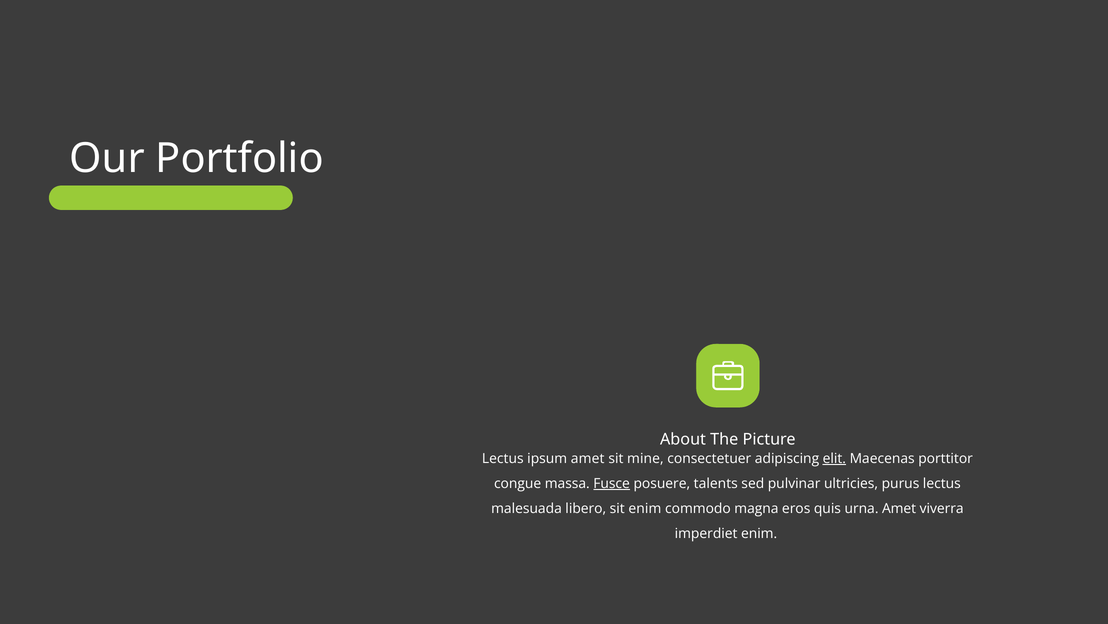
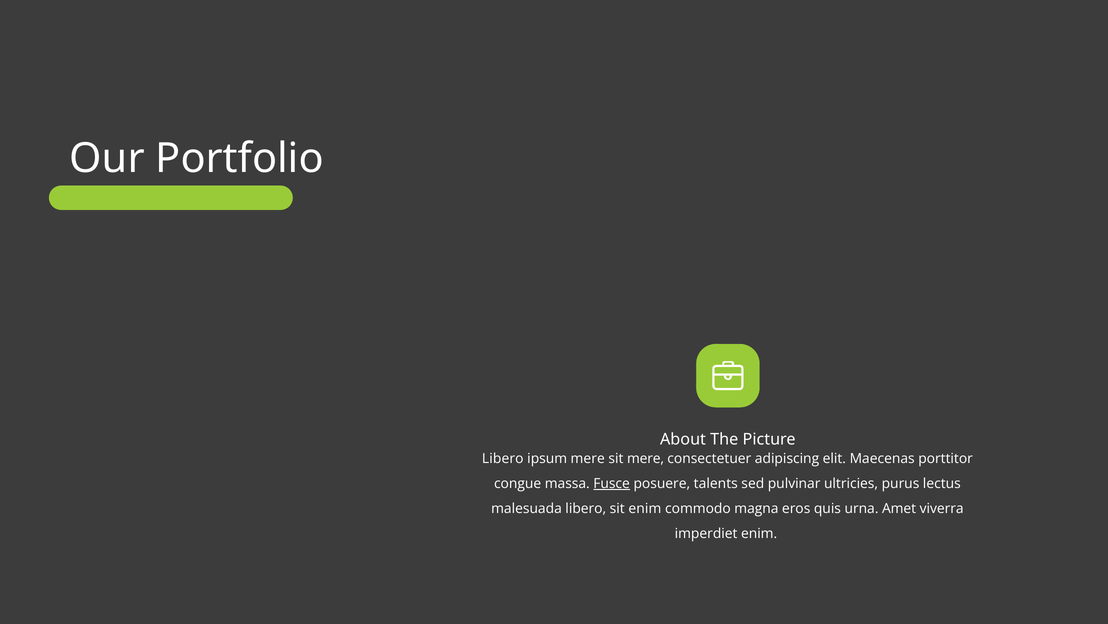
Lectus at (503, 458): Lectus -> Libero
ipsum amet: amet -> mere
sit mine: mine -> mere
elit underline: present -> none
